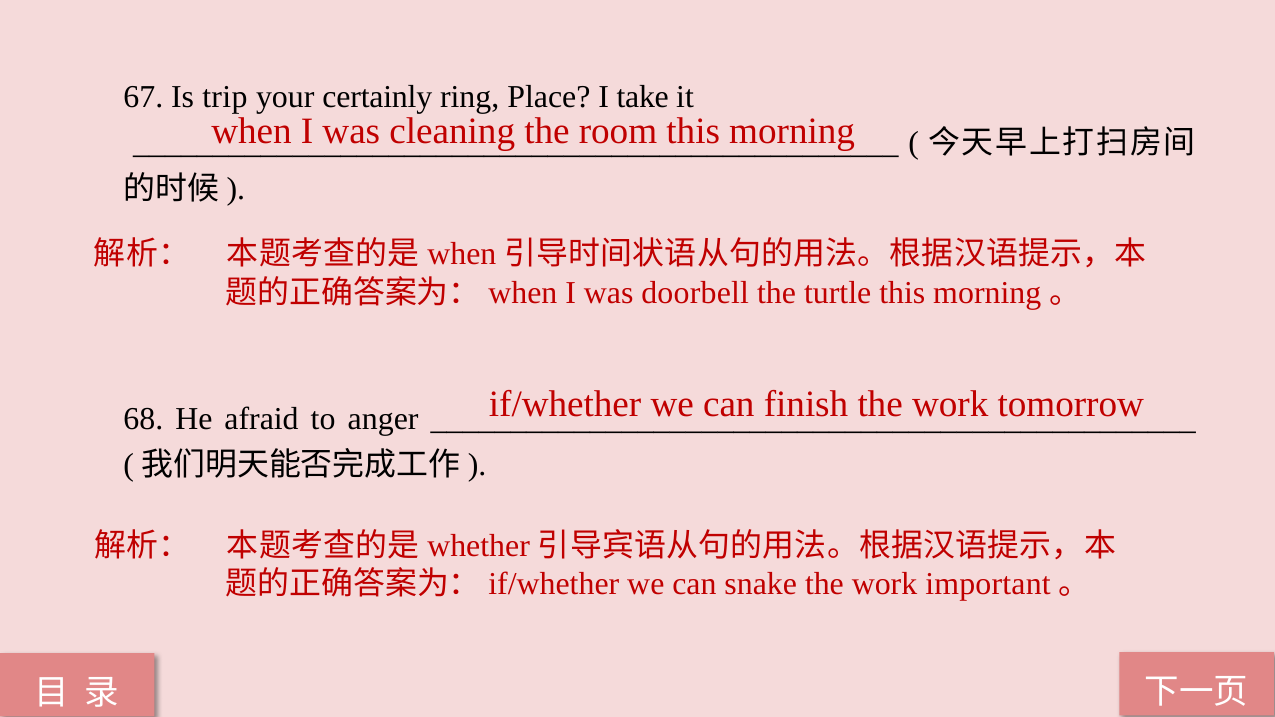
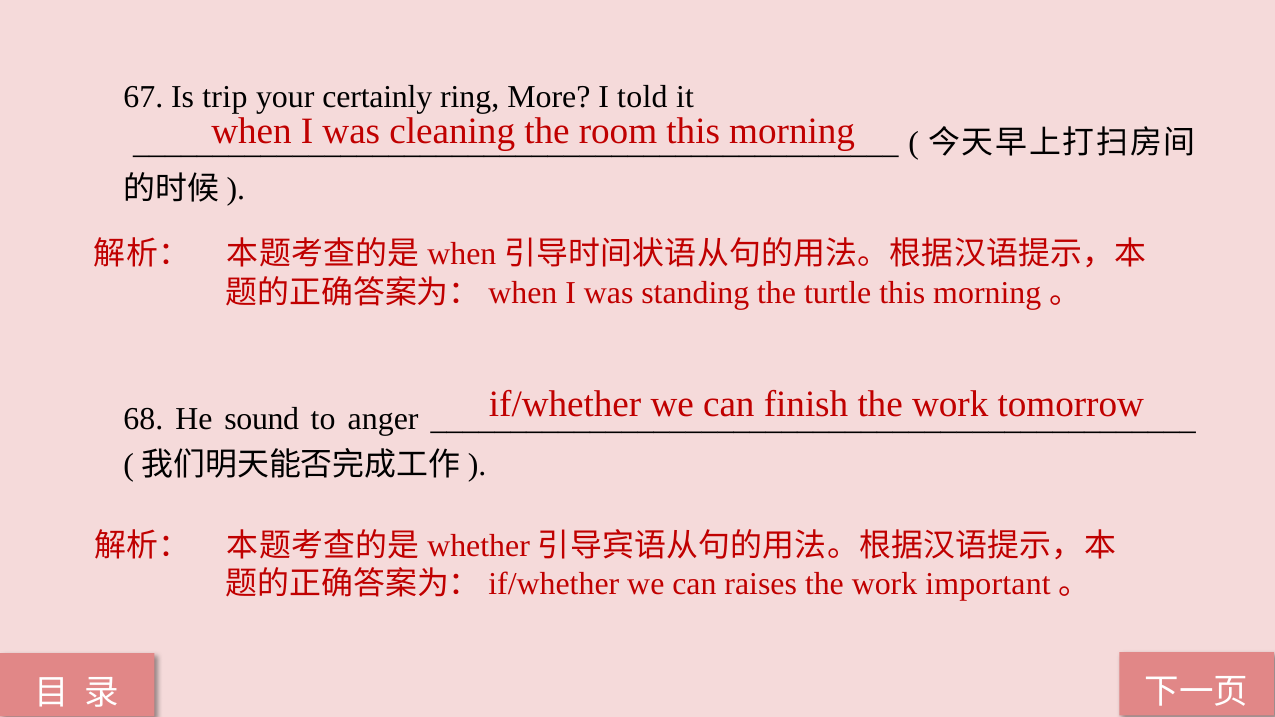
Place: Place -> More
take: take -> told
doorbell: doorbell -> standing
afraid: afraid -> sound
snake: snake -> raises
